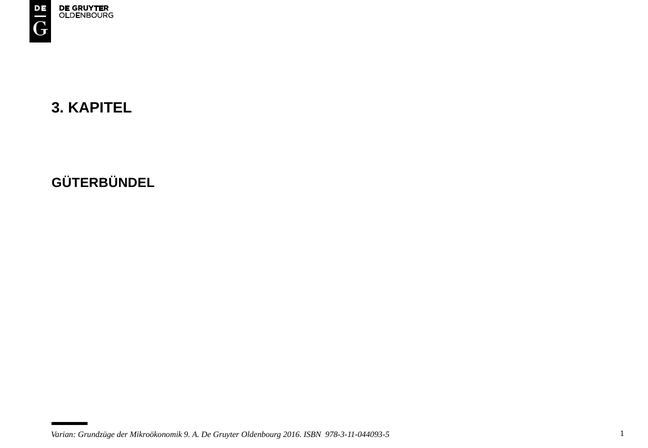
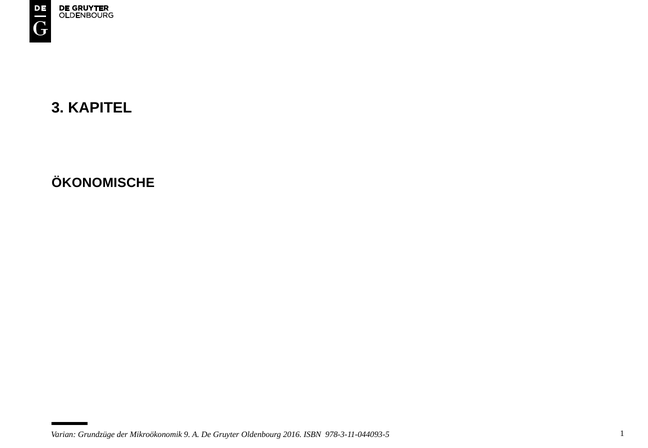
GÜTERBÜNDEL: GÜTERBÜNDEL -> ÖKONOMISCHE
